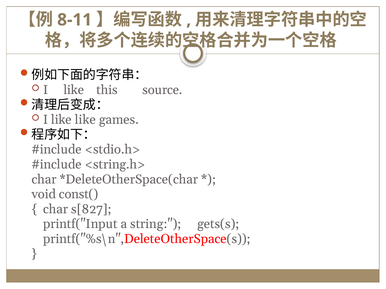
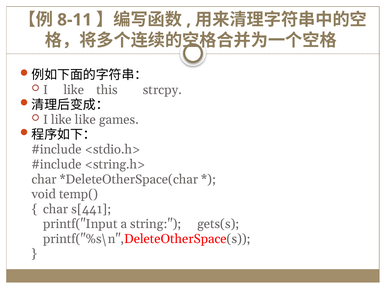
source: source -> strcpy
const(: const( -> temp(
s[827: s[827 -> s[441
